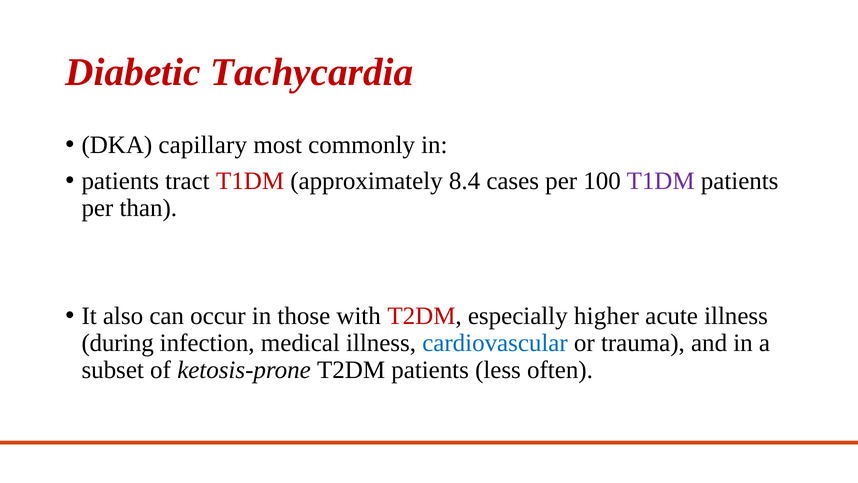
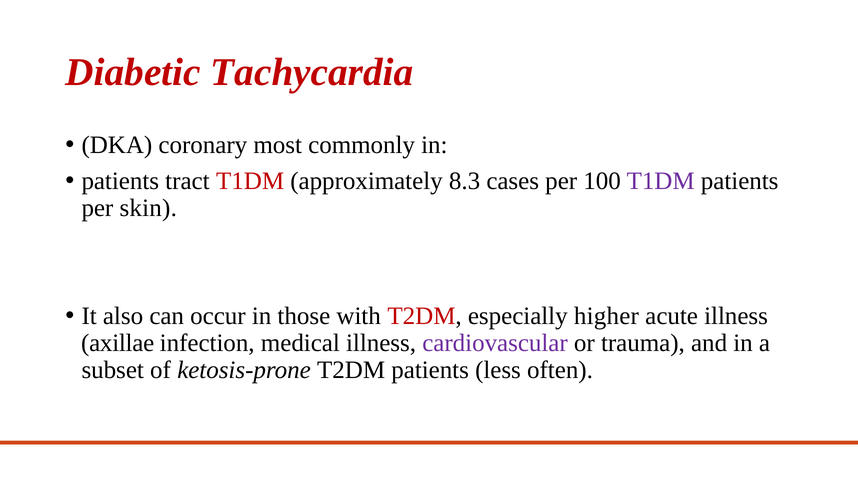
capillary: capillary -> coronary
8.4: 8.4 -> 8.3
than: than -> skin
during: during -> axillae
cardiovascular colour: blue -> purple
